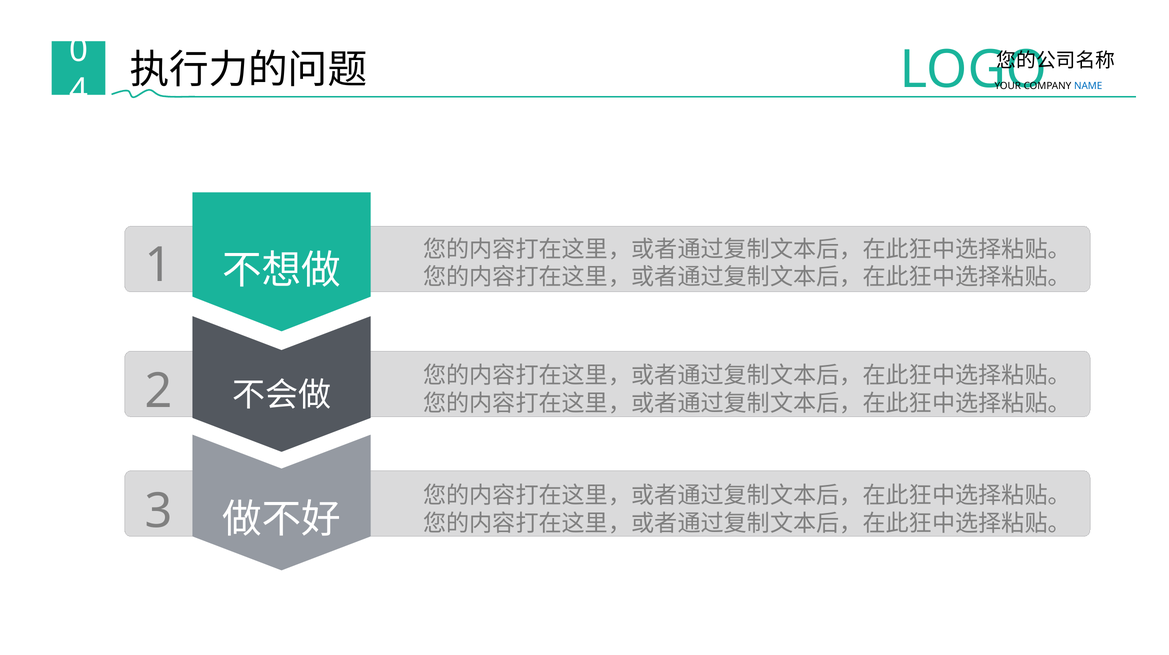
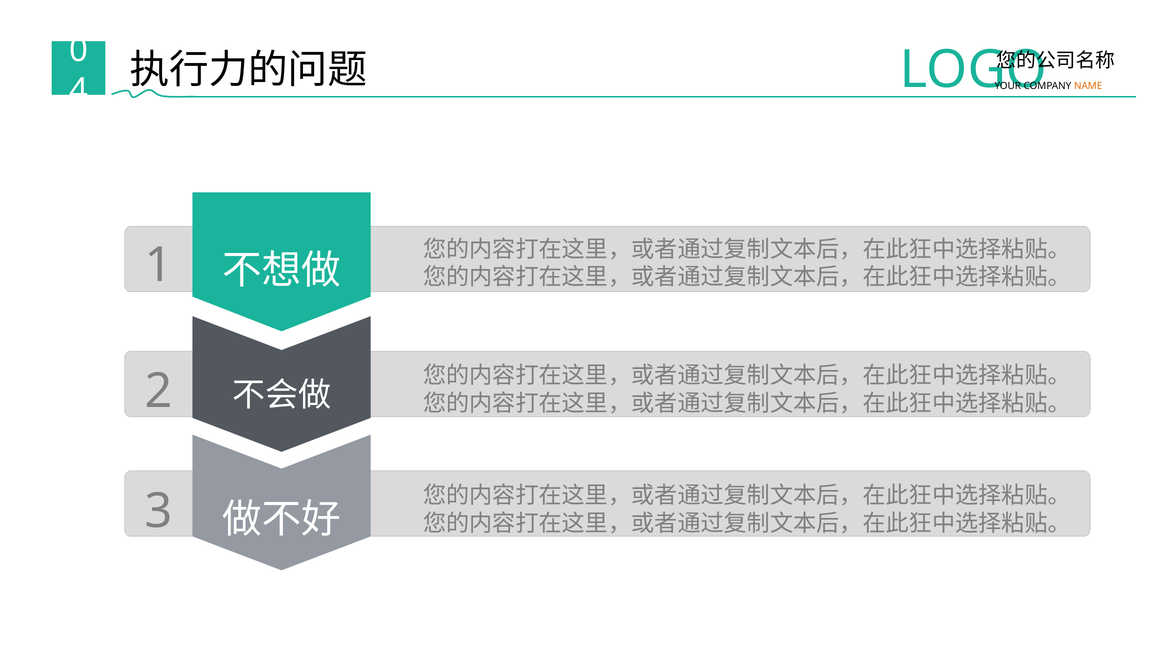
NAME colour: blue -> orange
